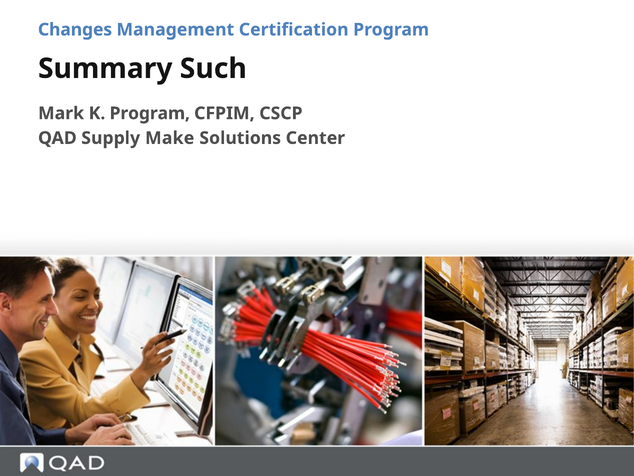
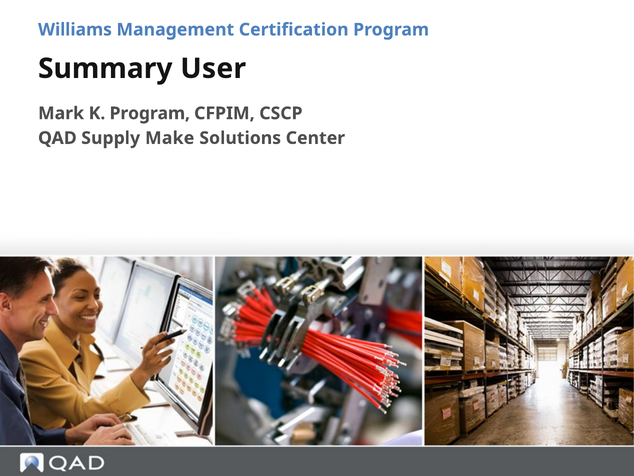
Changes: Changes -> Williams
Such: Such -> User
